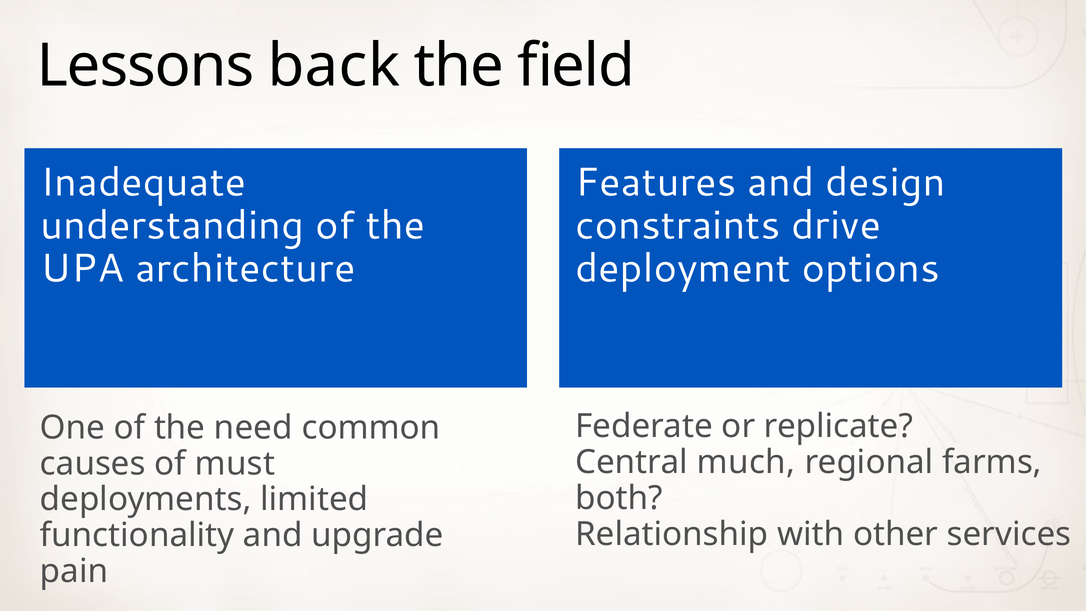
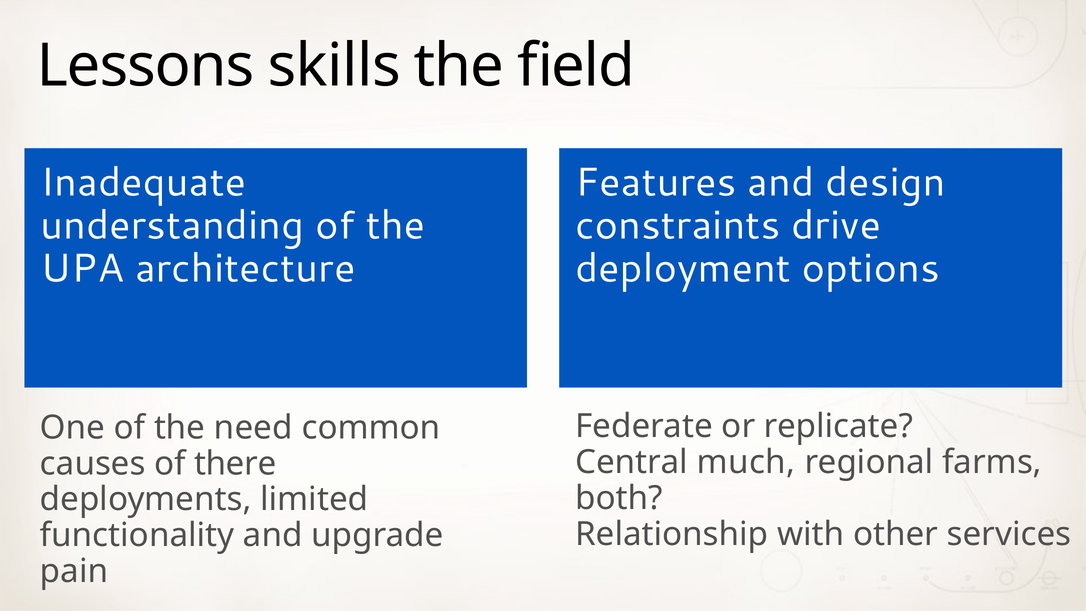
back: back -> skills
must: must -> there
